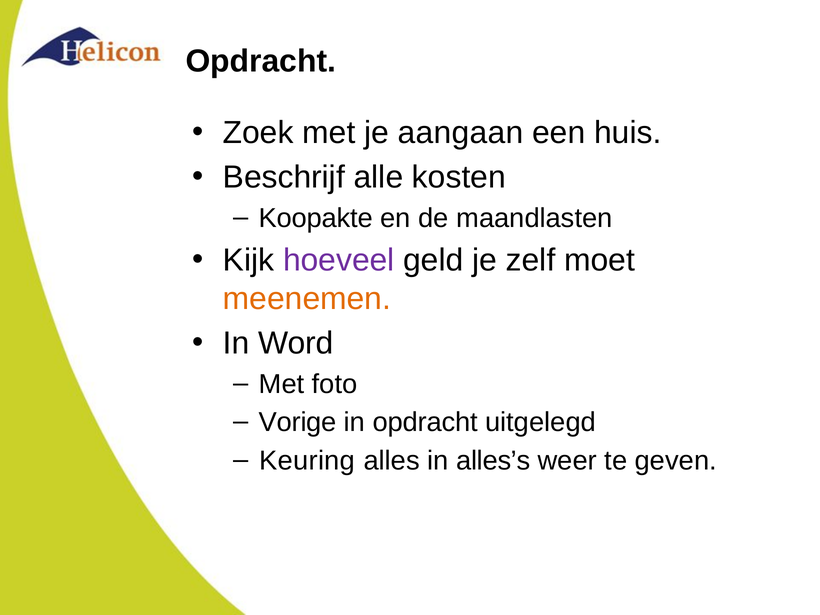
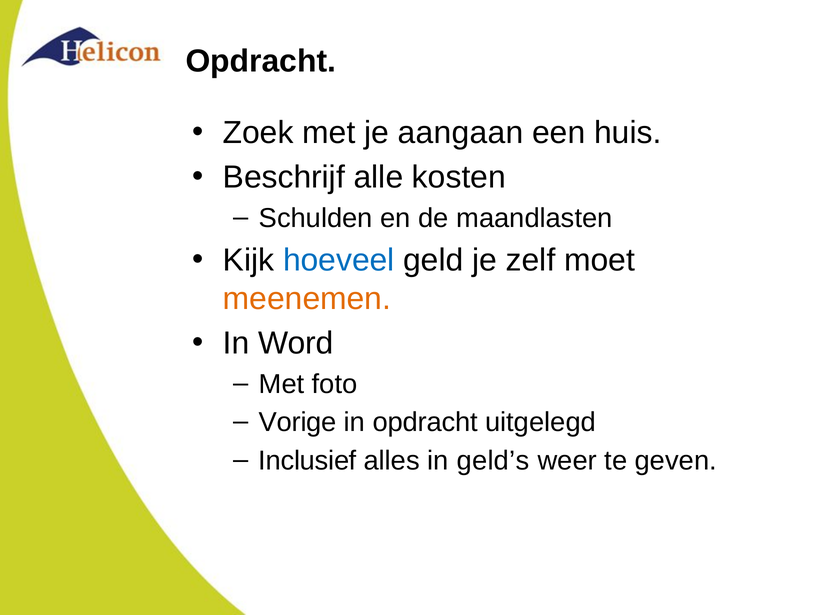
Koopakte: Koopakte -> Schulden
hoeveel colour: purple -> blue
Keuring: Keuring -> Inclusief
alles’s: alles’s -> geld’s
